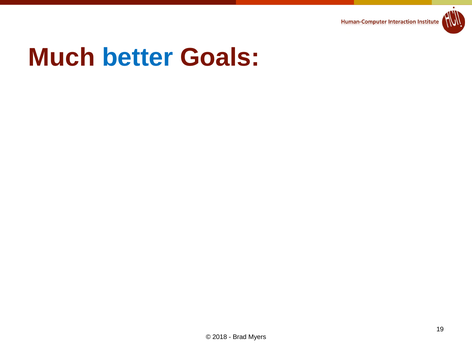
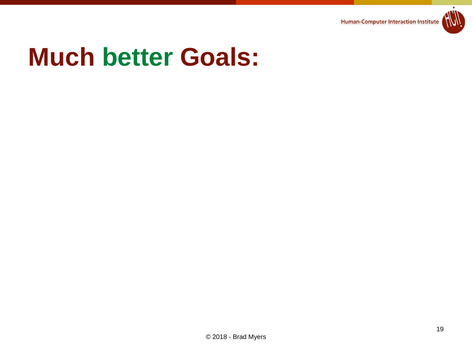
better colour: blue -> green
